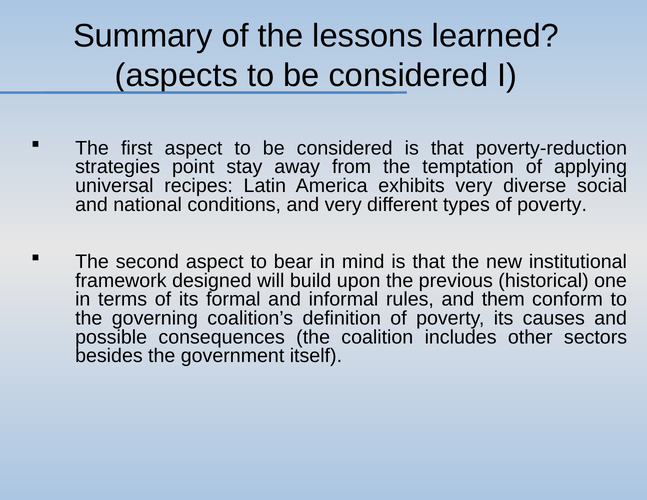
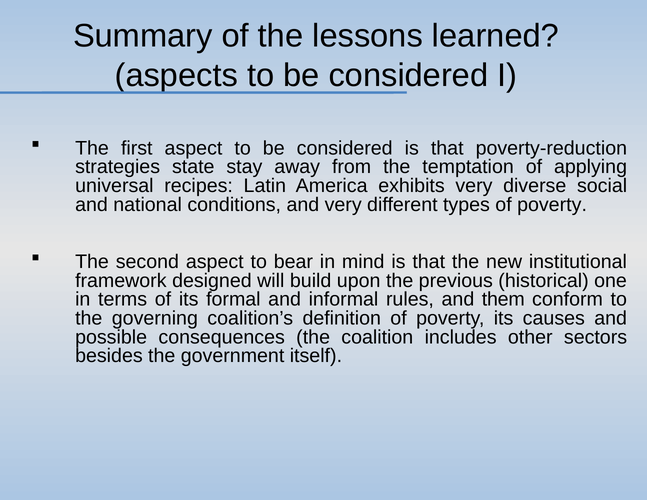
point: point -> state
